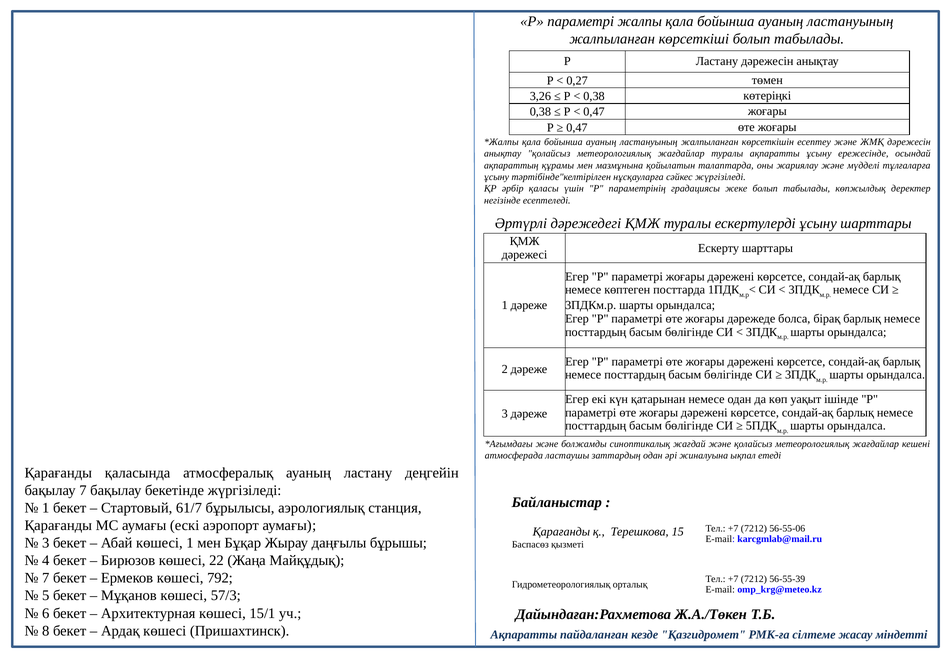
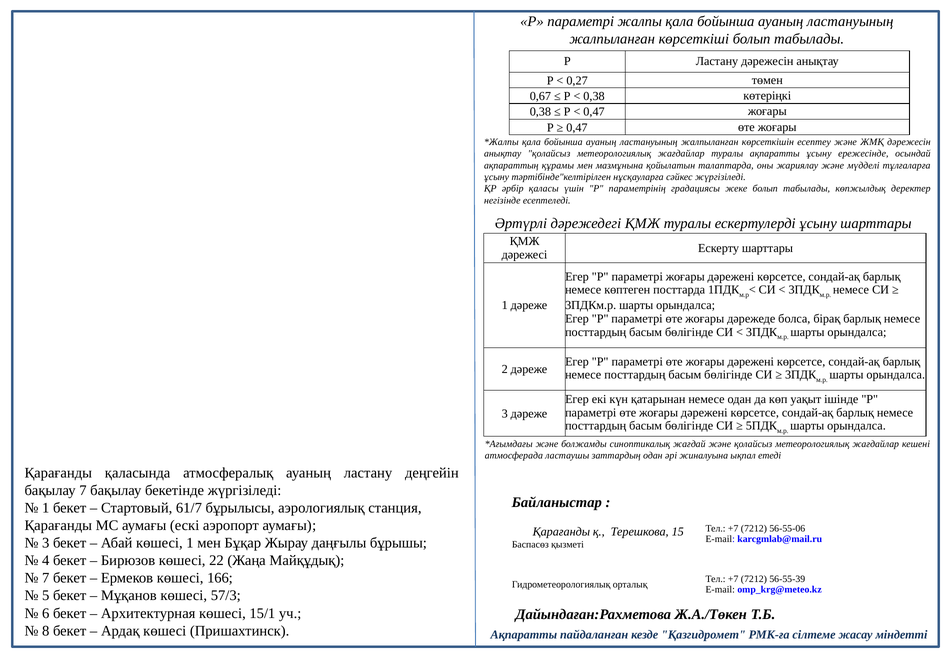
3,26: 3,26 -> 0,67
792: 792 -> 166
